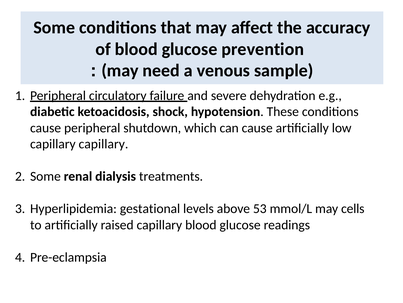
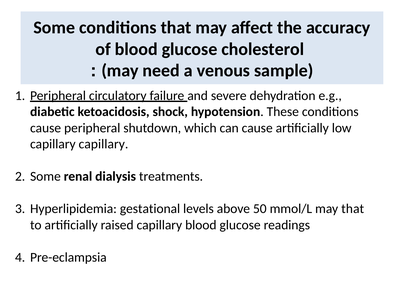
prevention: prevention -> cholesterol
53: 53 -> 50
may cells: cells -> that
